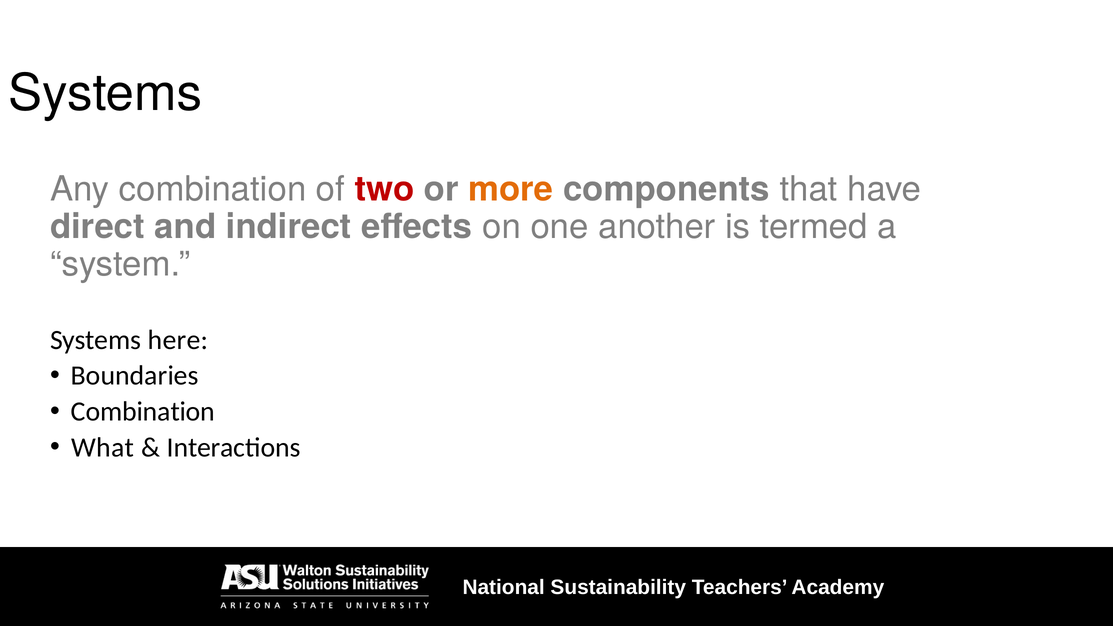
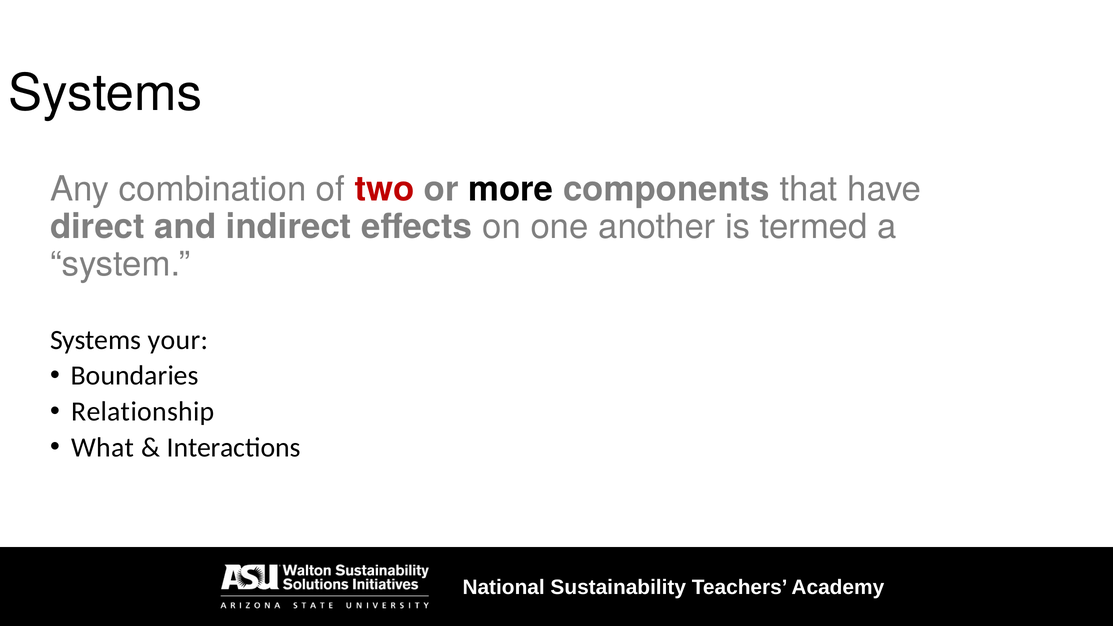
more colour: orange -> black
here: here -> your
Combination at (143, 412): Combination -> Relationship
